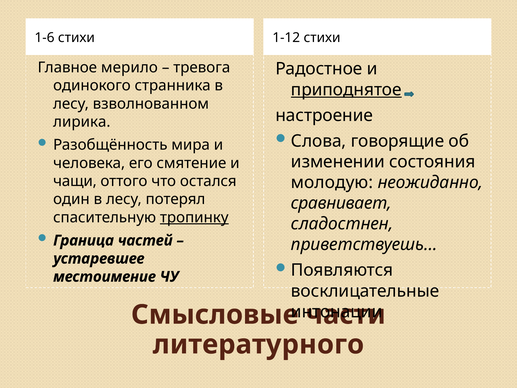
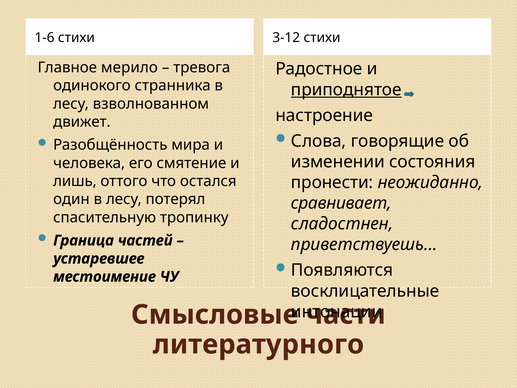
1-12: 1-12 -> 3-12
лирика: лирика -> движет
чащи: чащи -> лишь
молодую: молодую -> пронести
тропинку underline: present -> none
